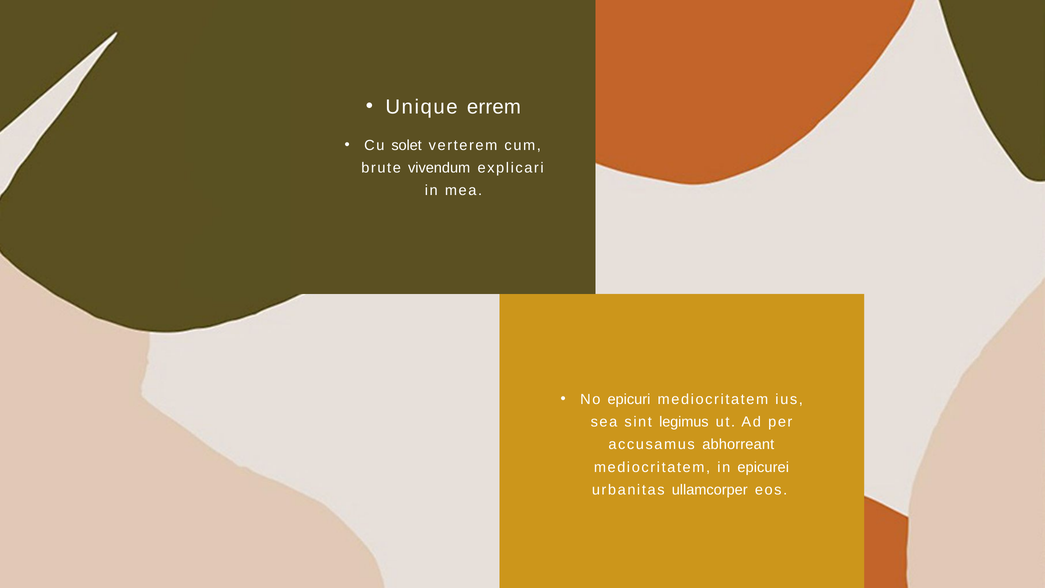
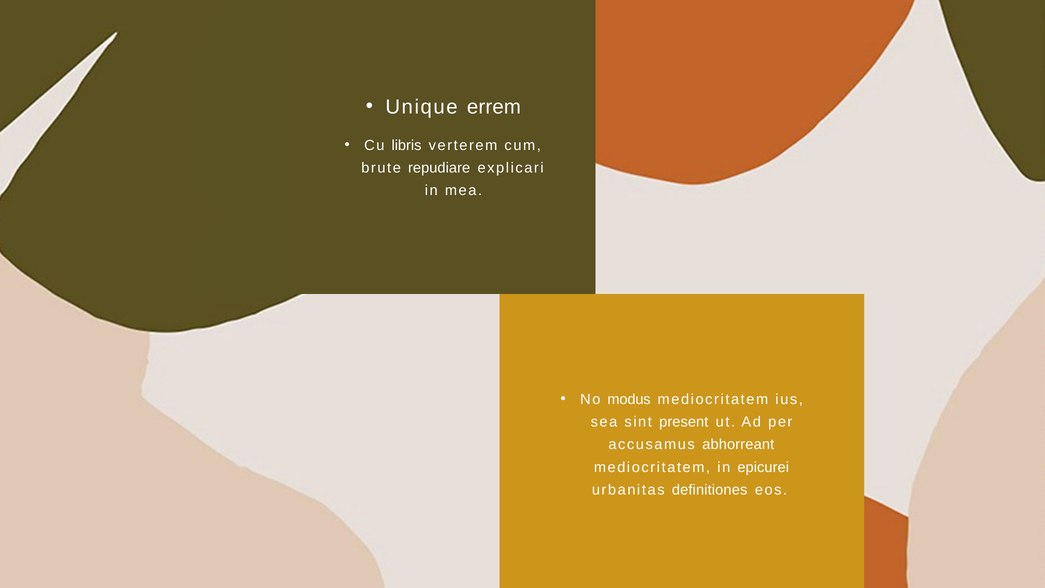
solet: solet -> libris
vivendum: vivendum -> repudiare
epicuri: epicuri -> modus
legimus: legimus -> present
ullamcorper: ullamcorper -> definitiones
